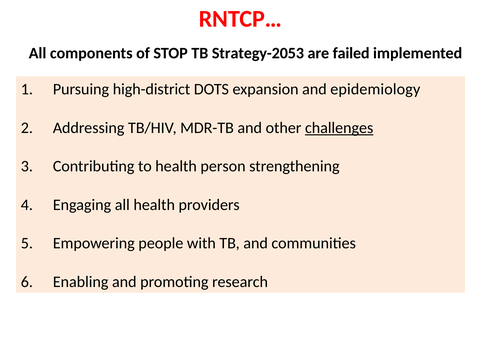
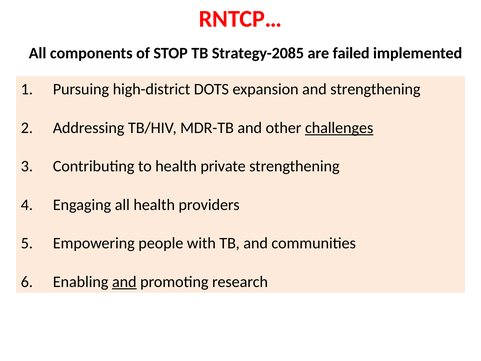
Strategy-2053: Strategy-2053 -> Strategy-2085
and epidemiology: epidemiology -> strengthening
person: person -> private
and at (124, 282) underline: none -> present
